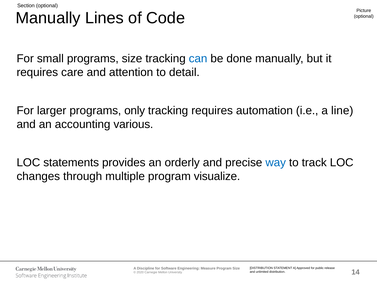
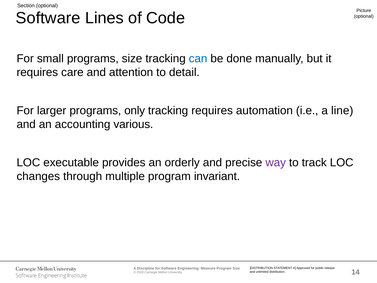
Manually at (48, 18): Manually -> Software
statements: statements -> executable
way colour: blue -> purple
visualize: visualize -> invariant
